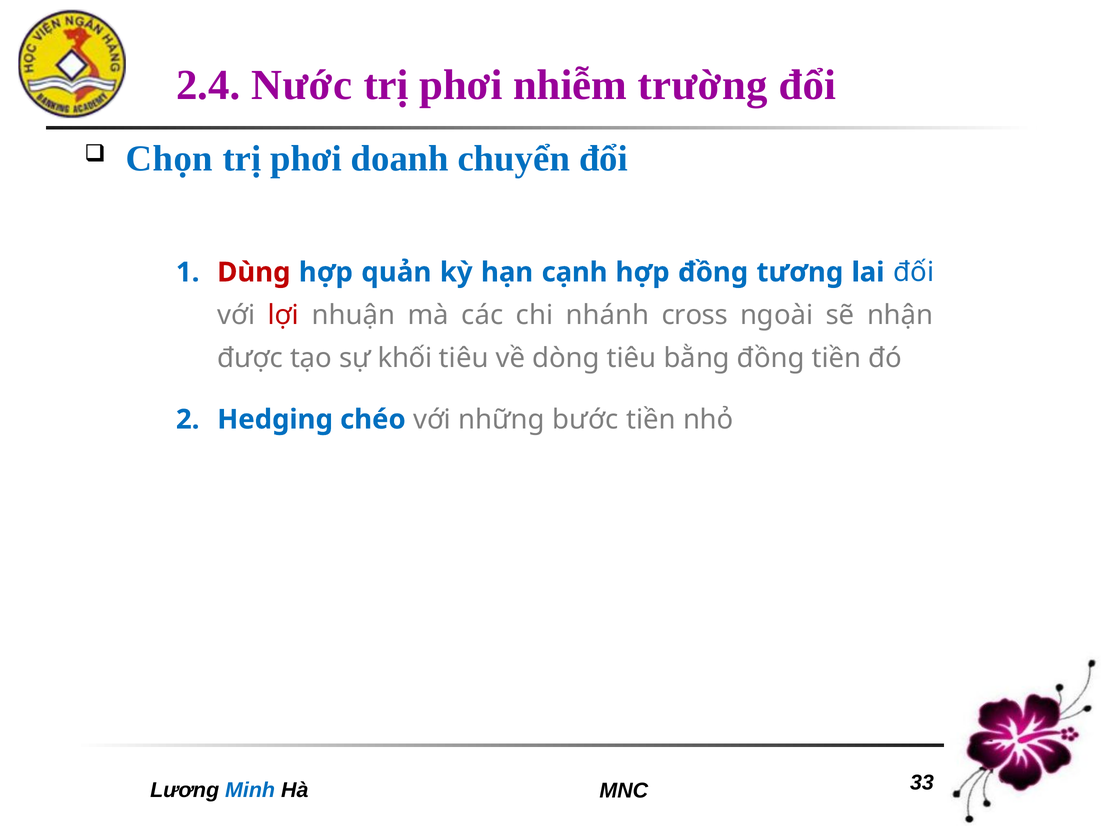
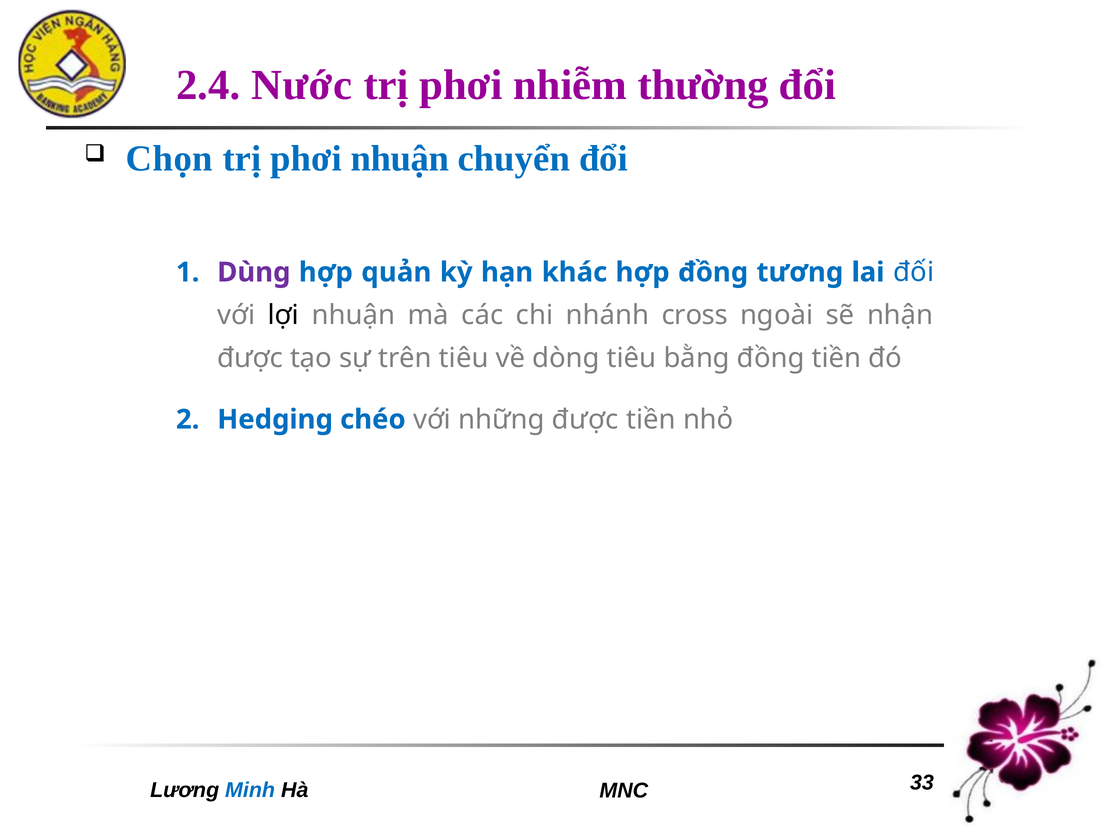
trường: trường -> thường
phơi doanh: doanh -> nhuận
Dùng colour: red -> purple
cạnh: cạnh -> khác
lợi colour: red -> black
khối: khối -> trên
những bước: bước -> được
